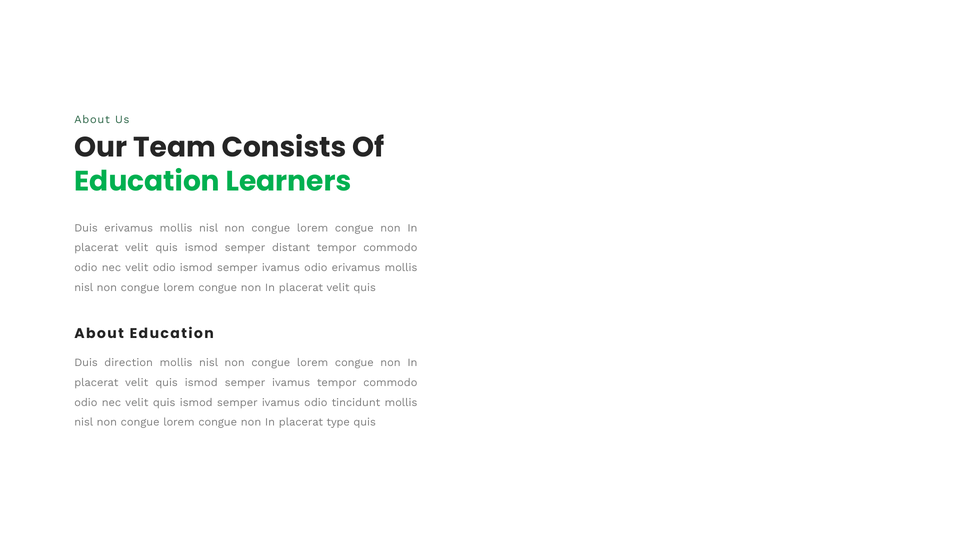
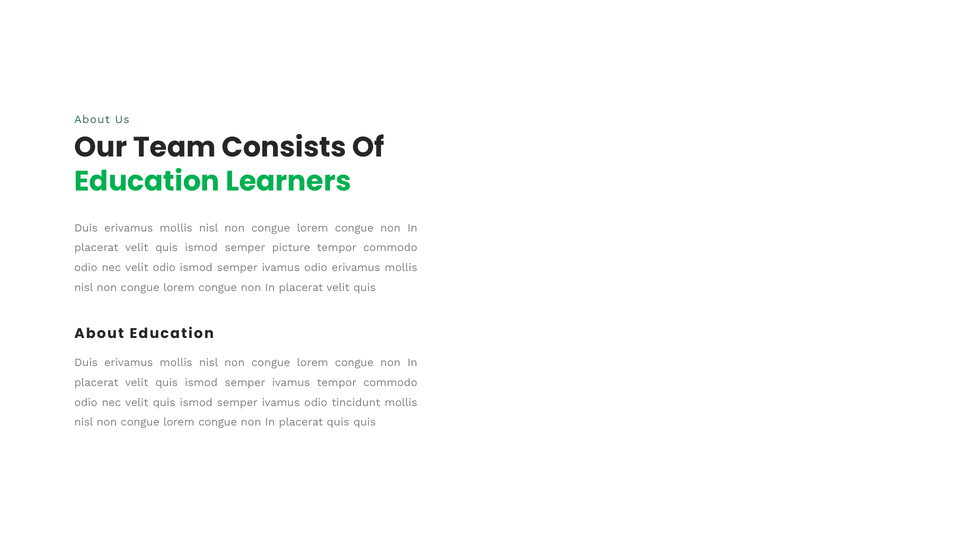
distant: distant -> picture
direction at (129, 362): direction -> erivamus
placerat type: type -> quis
